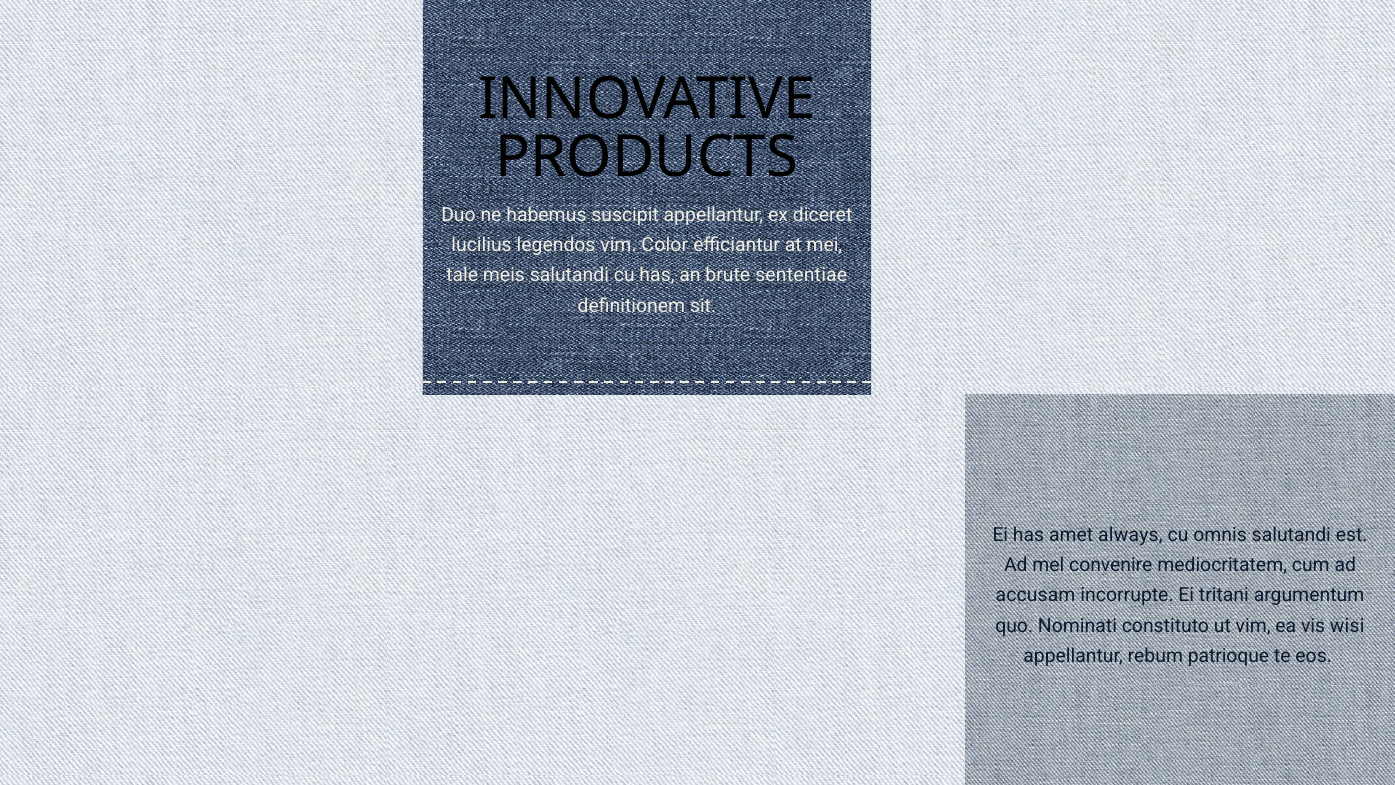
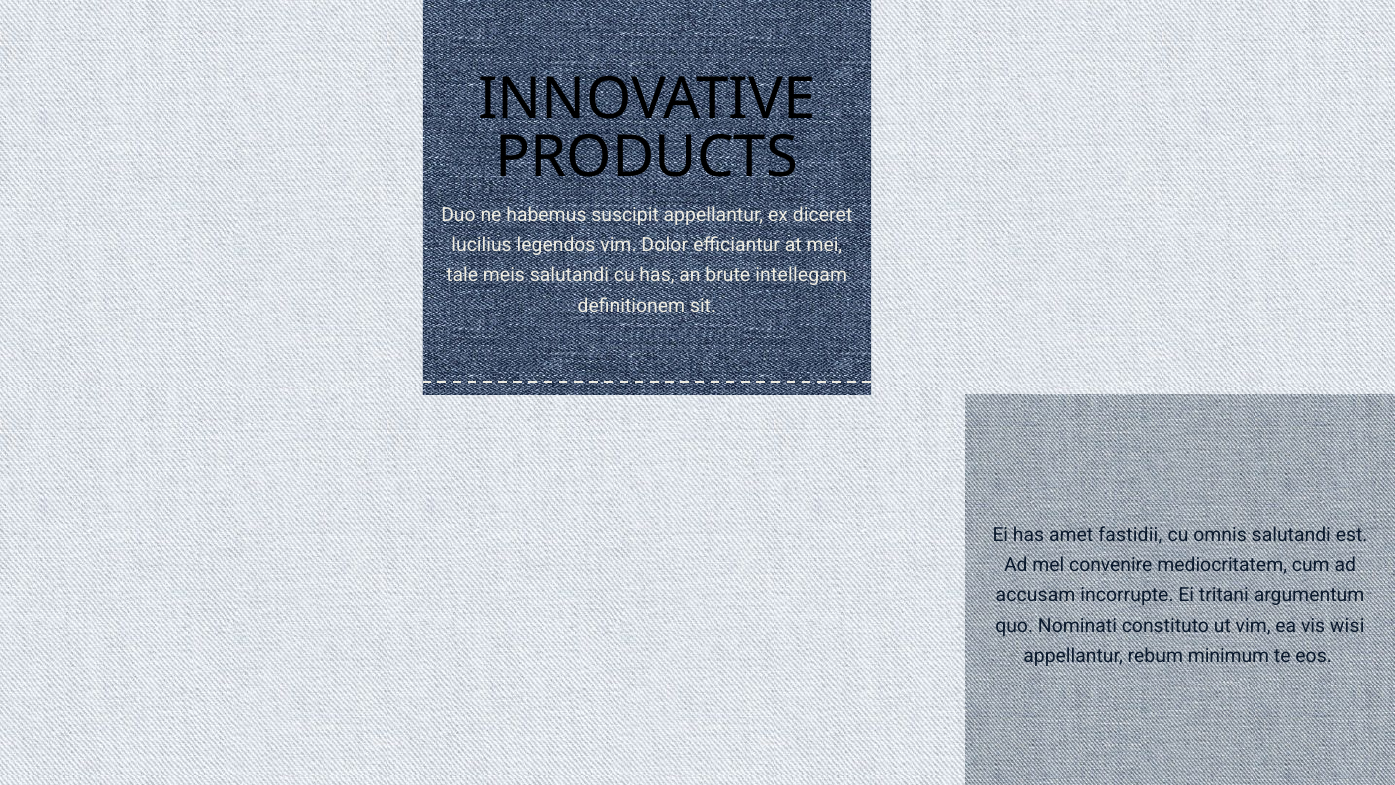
Color: Color -> Dolor
sententiae: sententiae -> intellegam
always: always -> fastidii
patrioque: patrioque -> minimum
